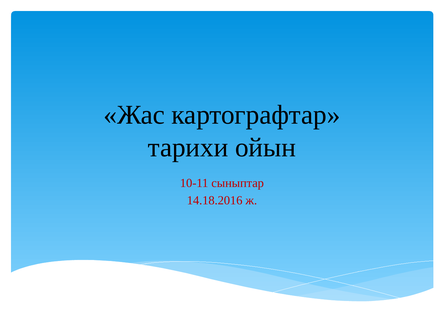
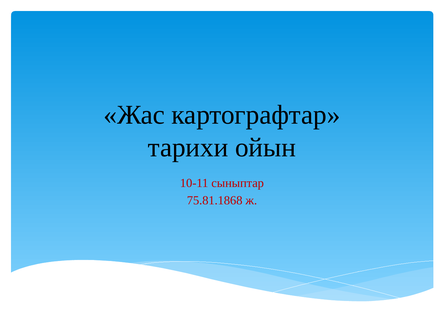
14.18.2016: 14.18.2016 -> 75.81.1868
